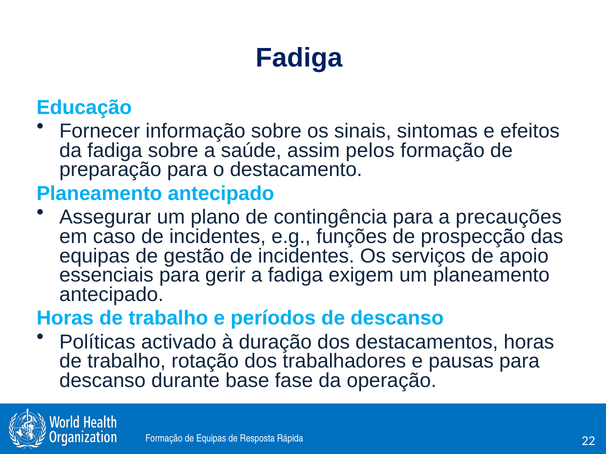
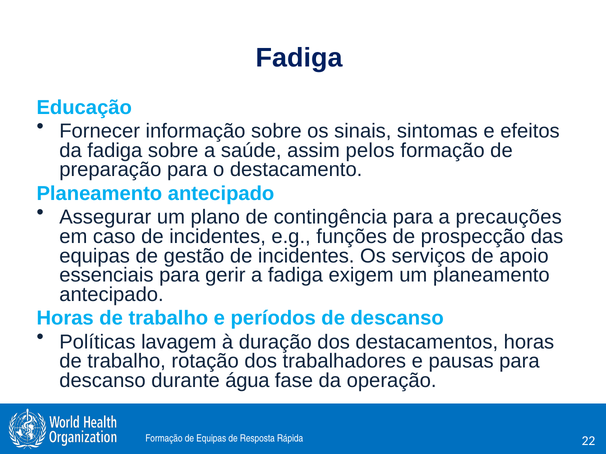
activado: activado -> lavagem
base: base -> água
